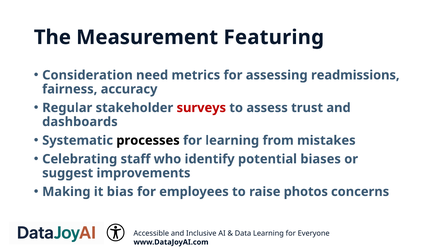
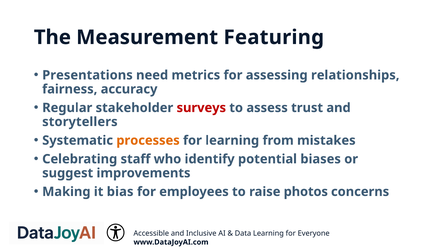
Consideration: Consideration -> Presentations
readmissions: readmissions -> relationships
dashboards: dashboards -> storytellers
processes colour: black -> orange
